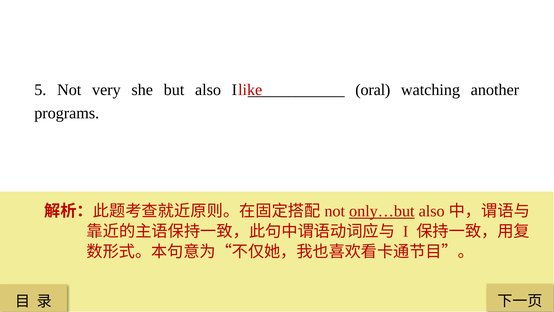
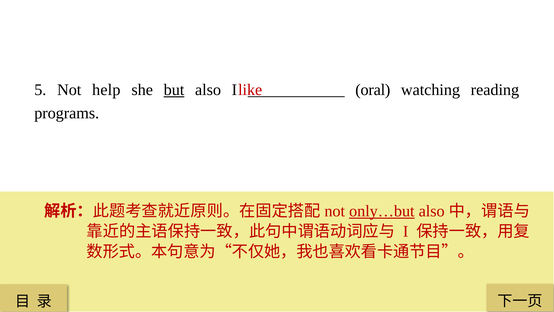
very: very -> help
but underline: none -> present
another: another -> reading
